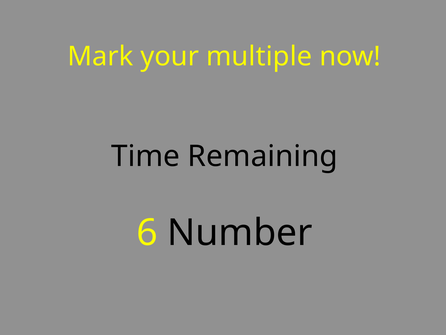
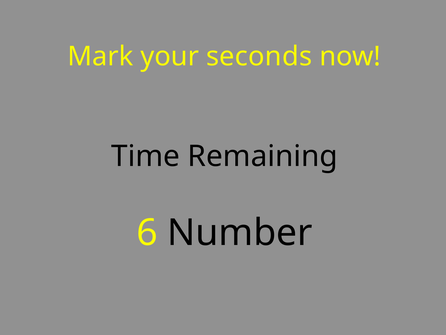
multiple: multiple -> seconds
